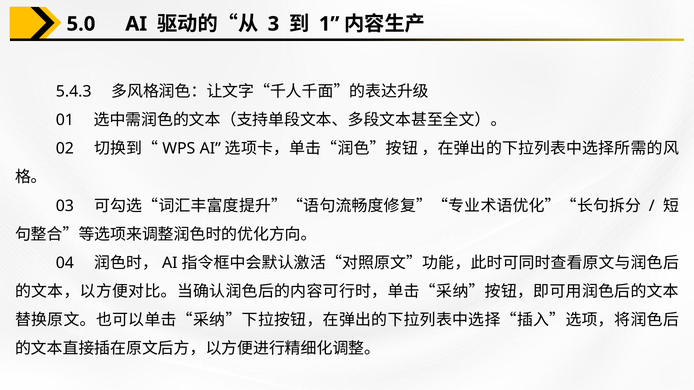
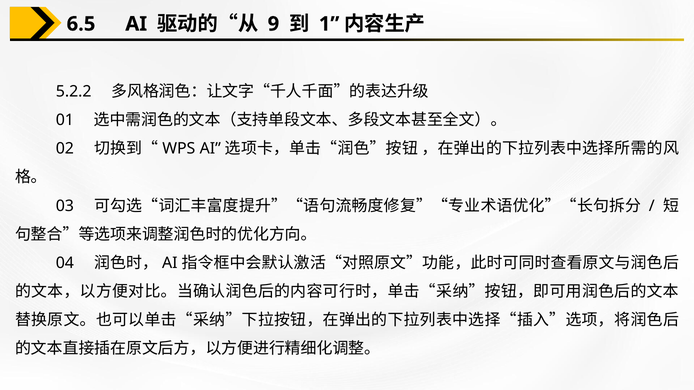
5.0: 5.0 -> 6.5
3: 3 -> 9
5.4.3: 5.4.3 -> 5.2.2
